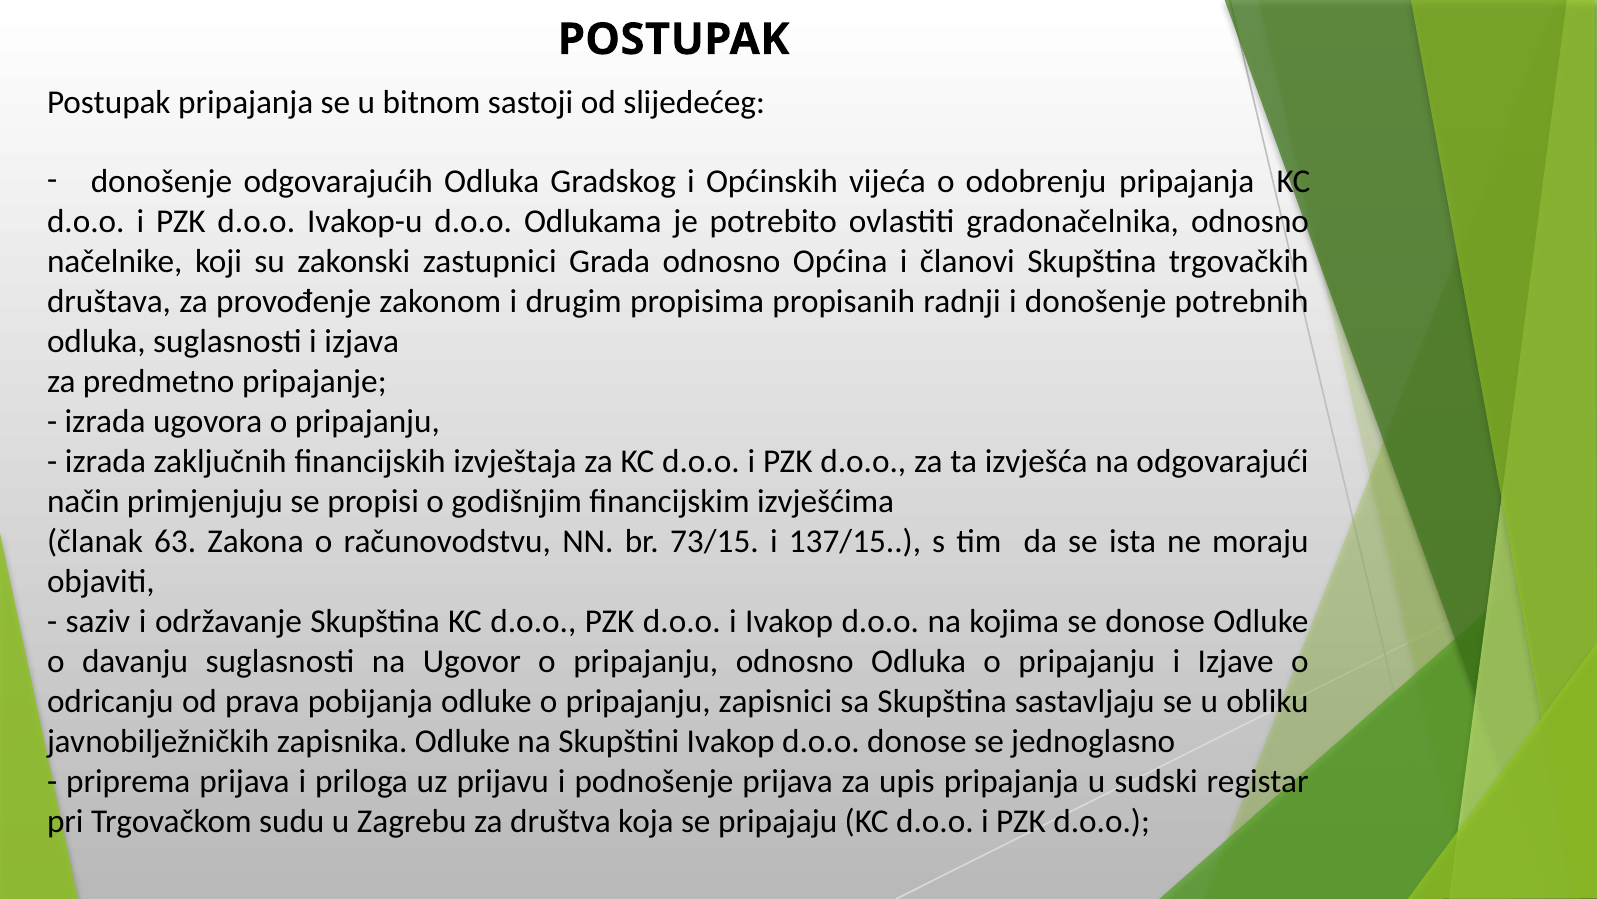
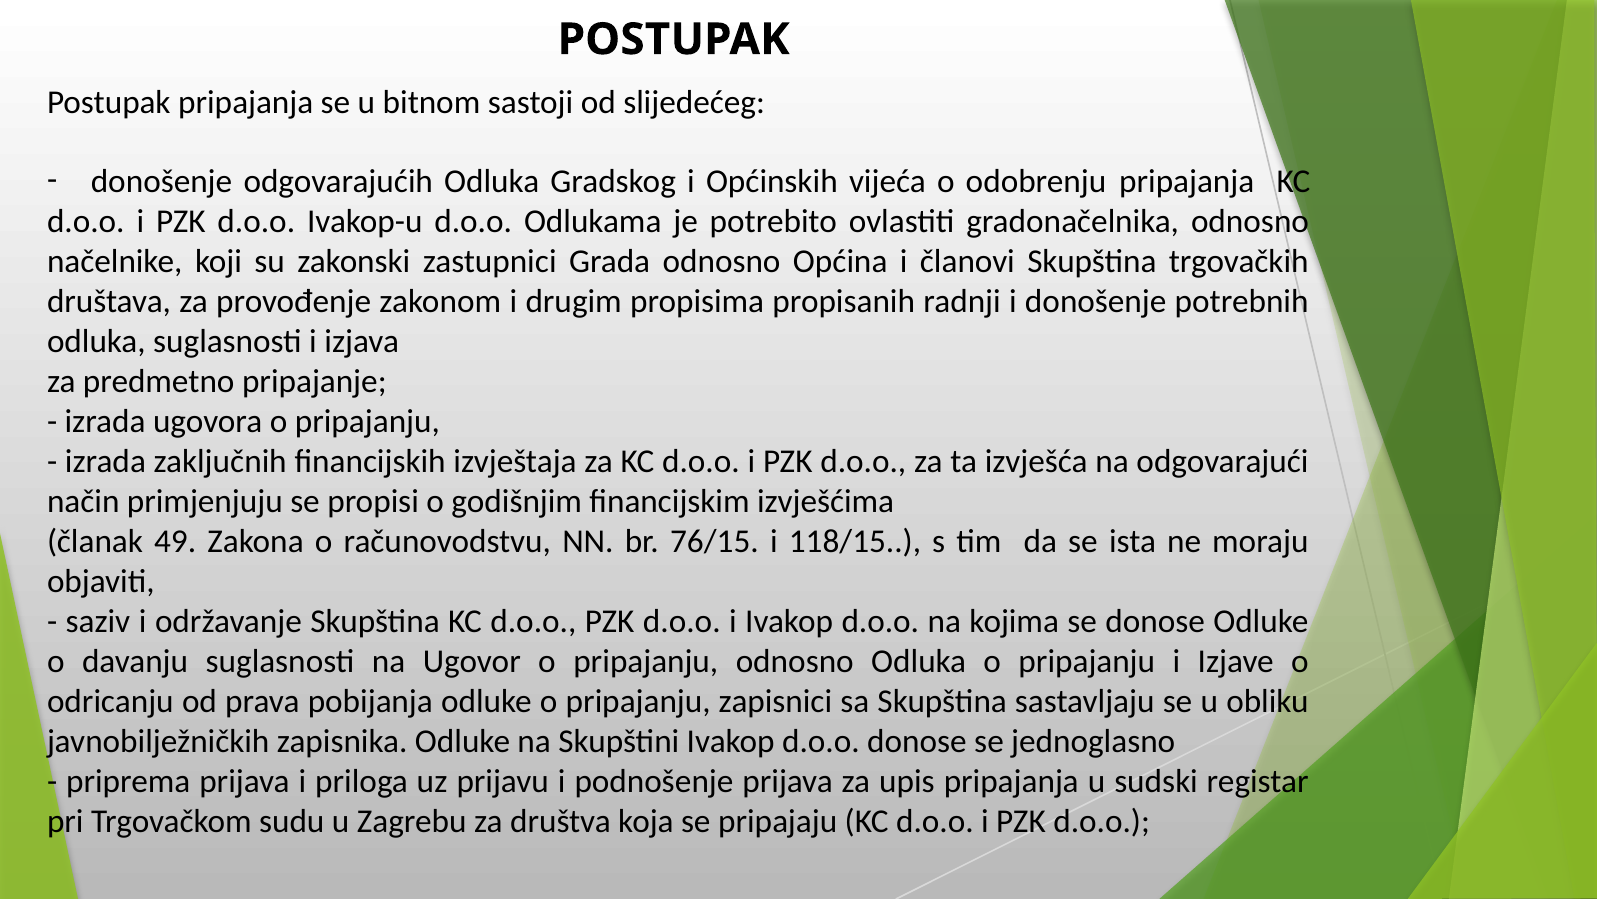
63: 63 -> 49
73/15: 73/15 -> 76/15
137/15: 137/15 -> 118/15
